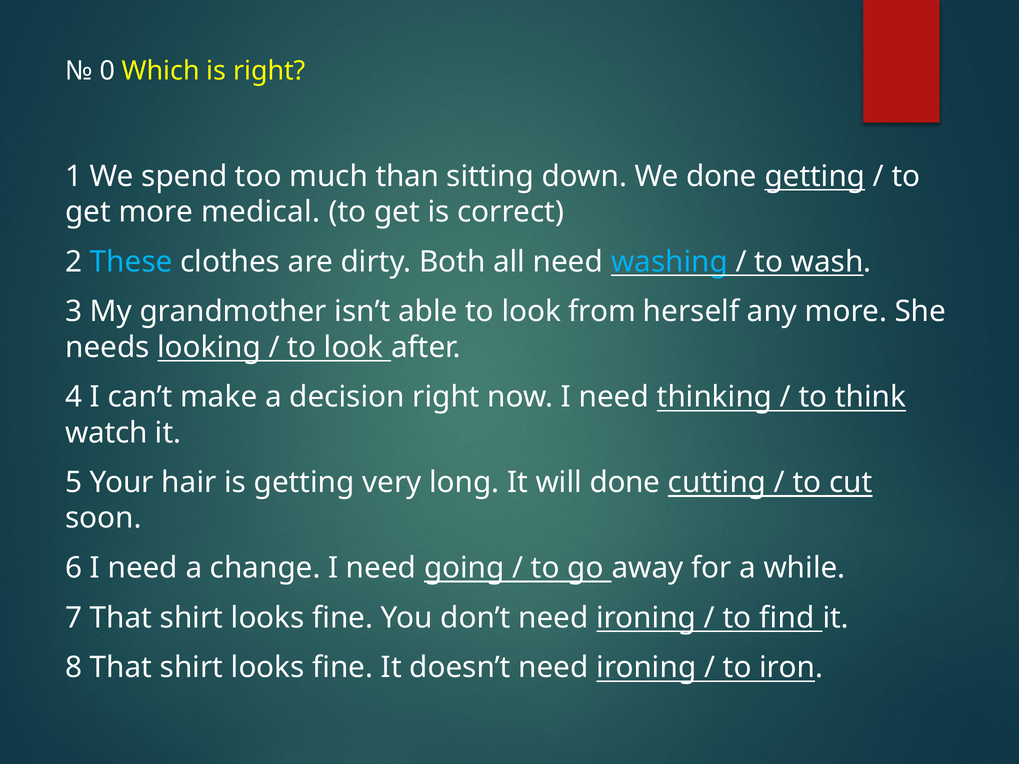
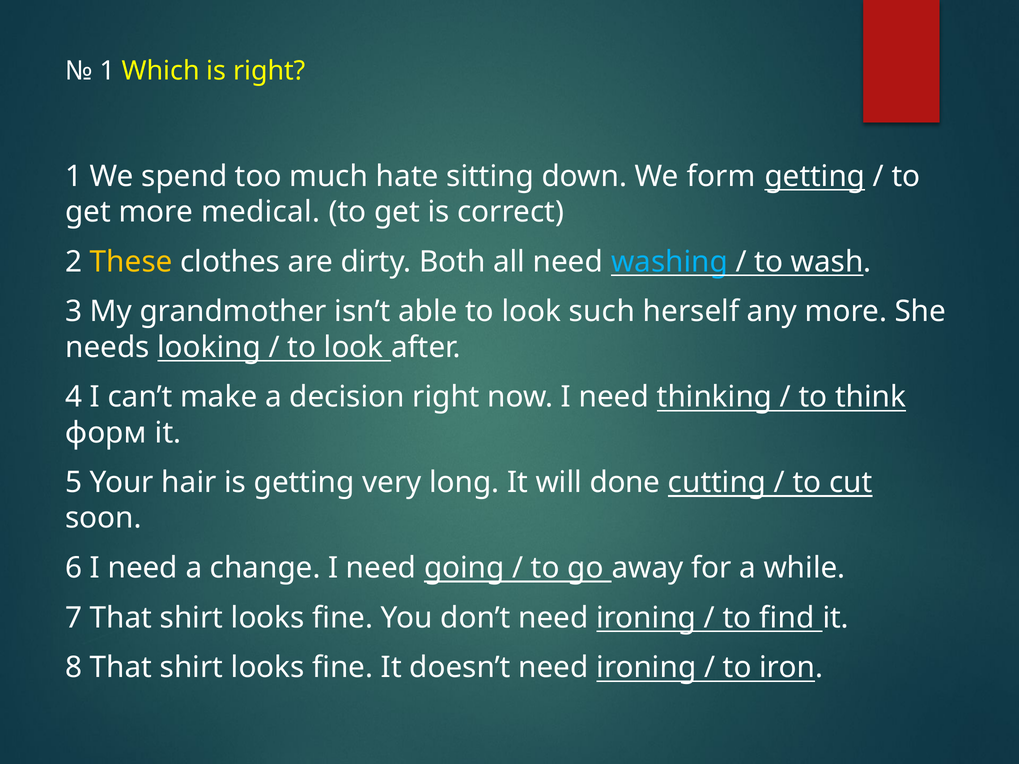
0 at (107, 71): 0 -> 1
than: than -> hate
We done: done -> form
These colour: light blue -> yellow
from: from -> such
watch: watch -> форм
